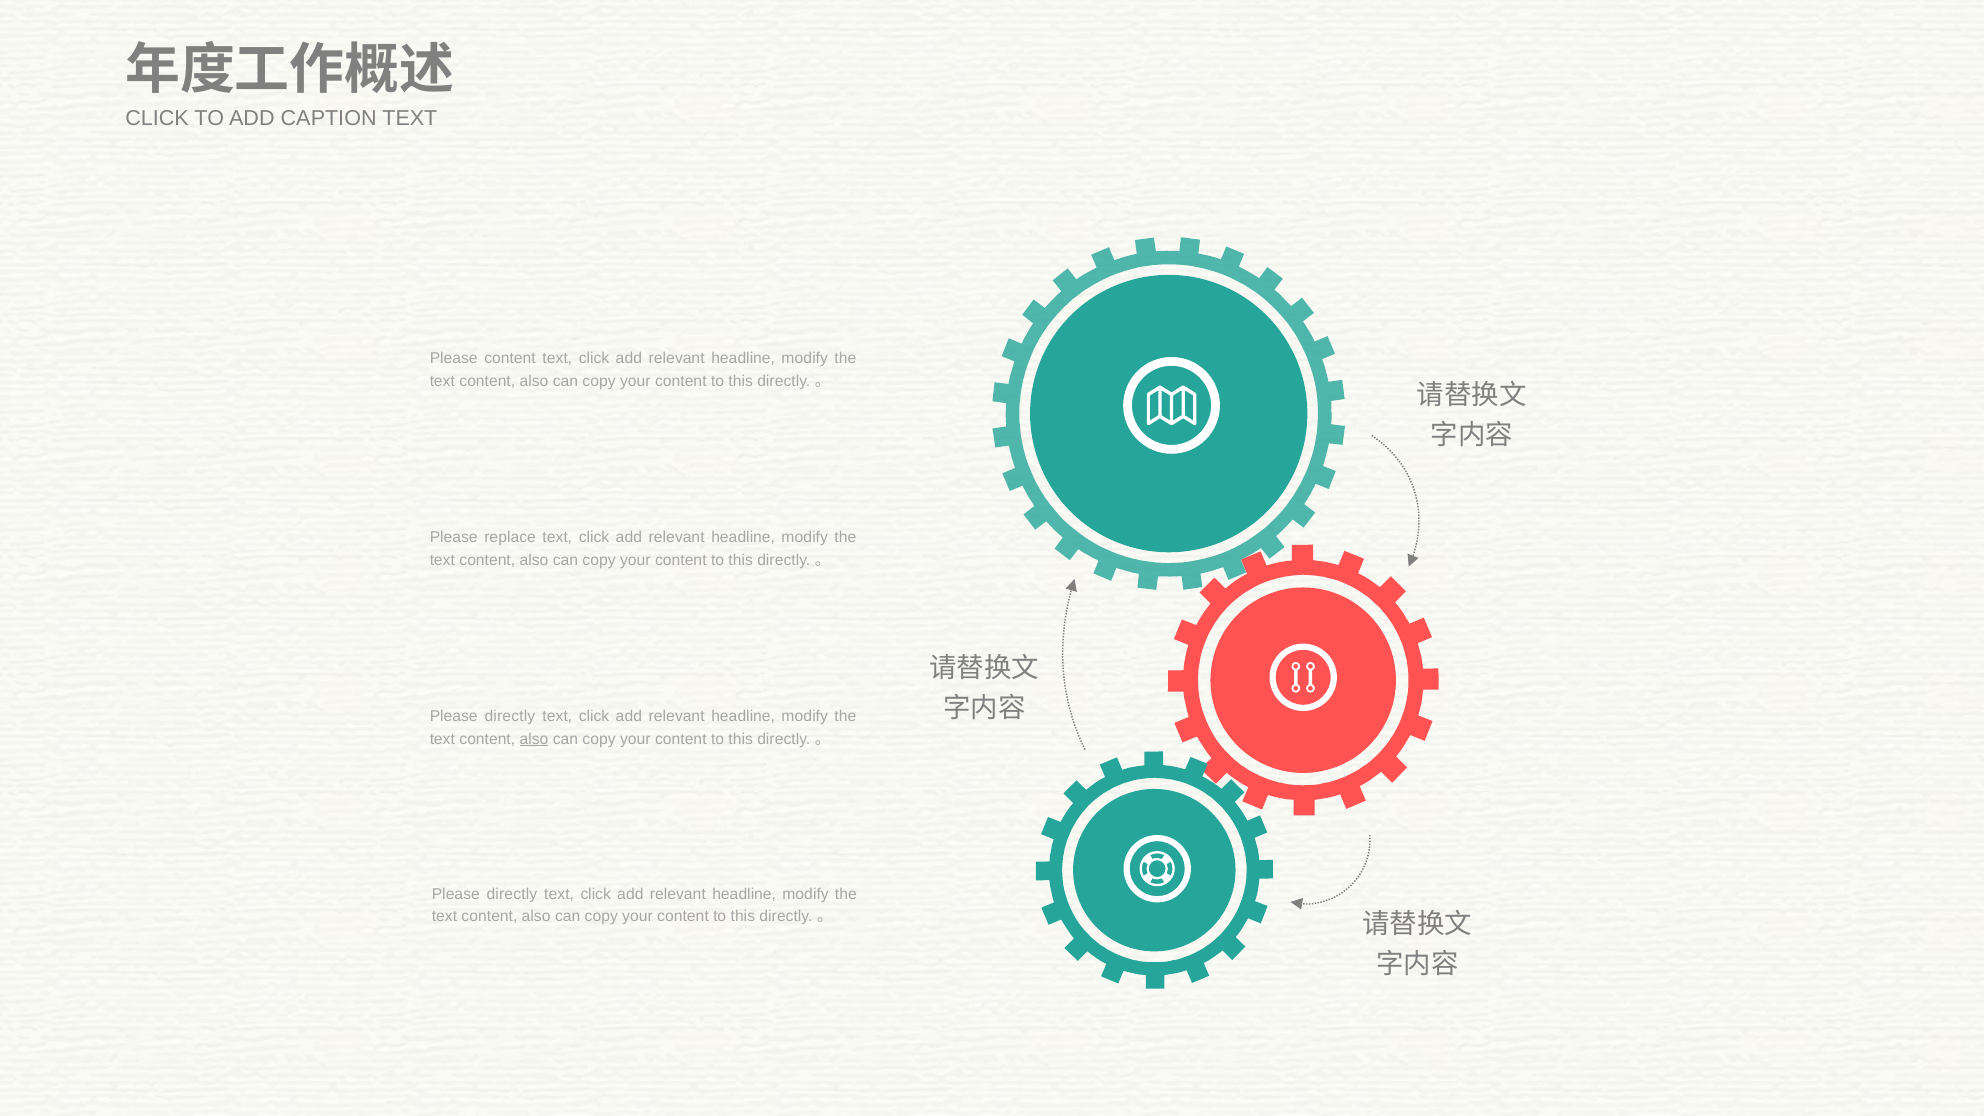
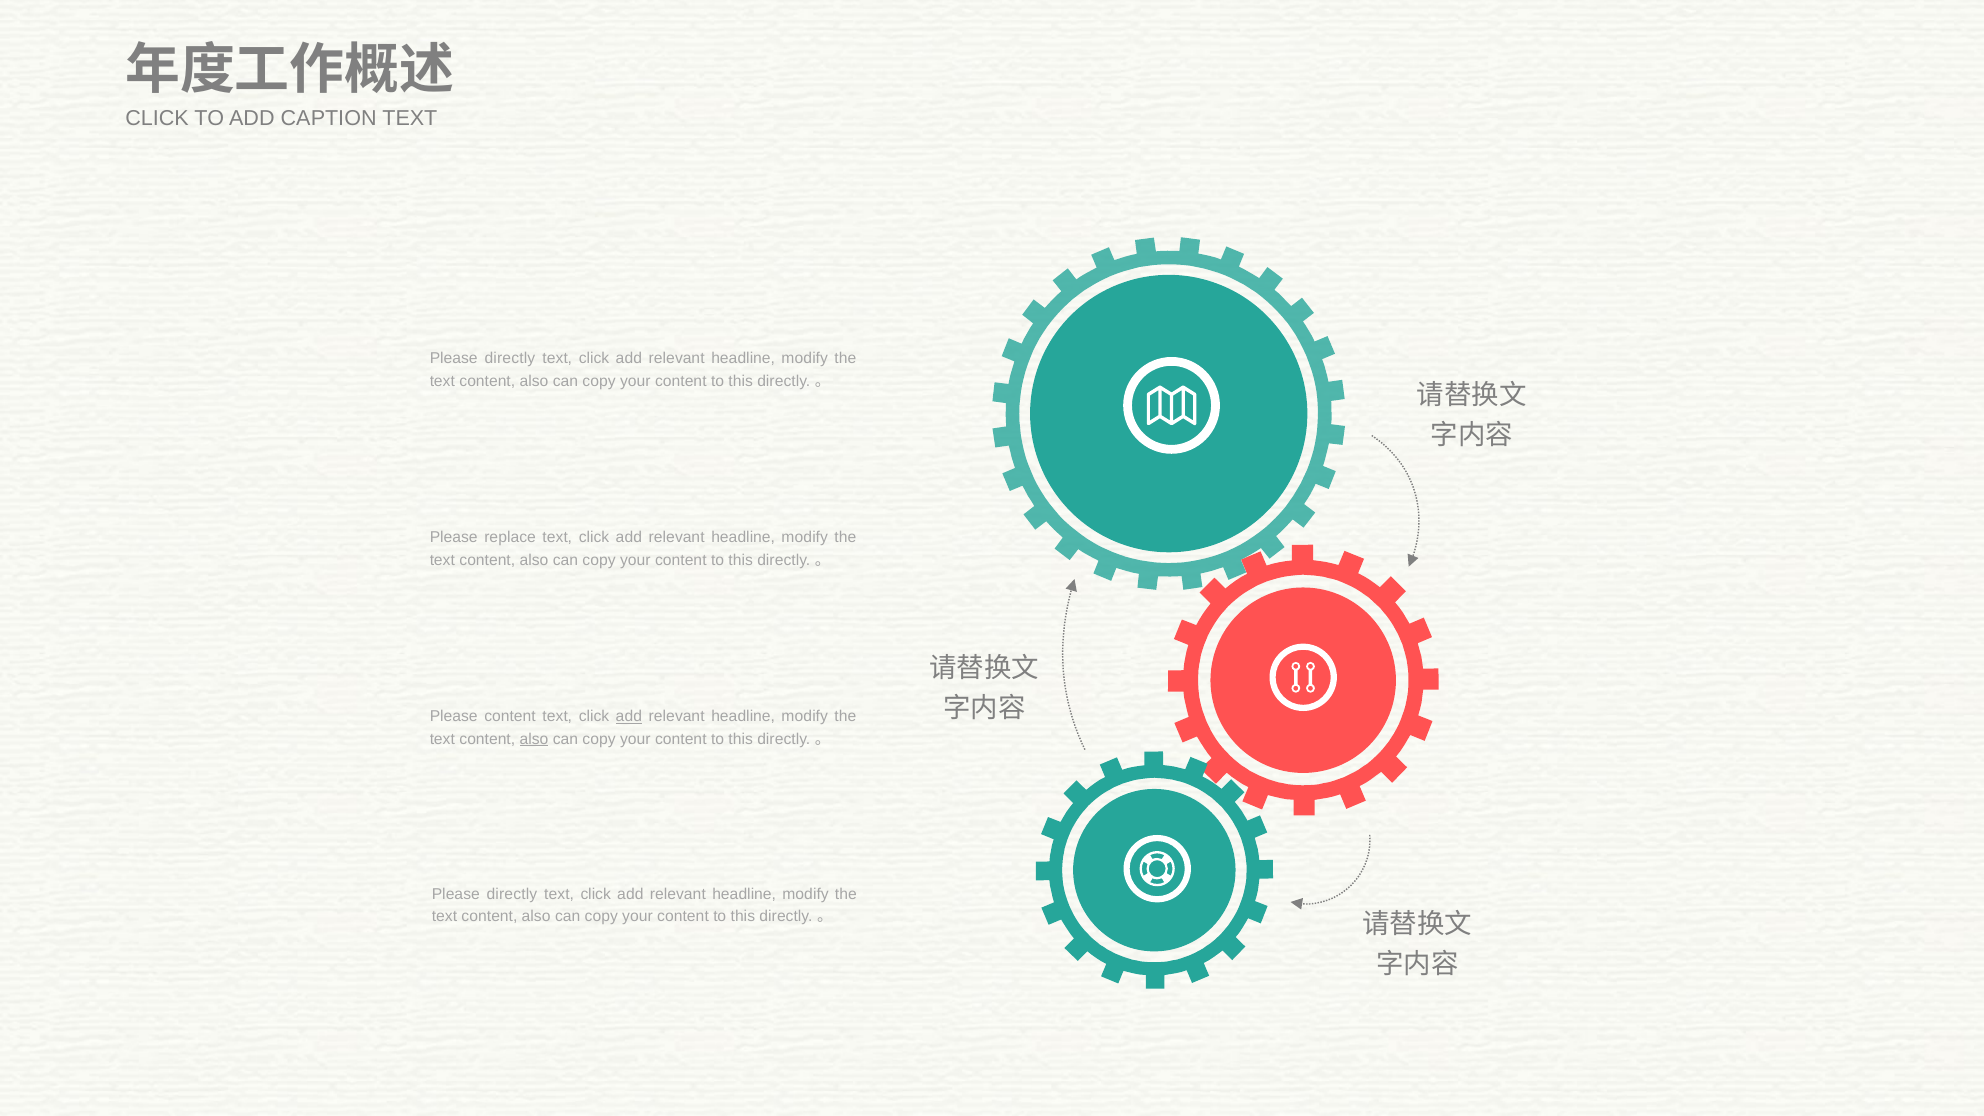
content at (510, 358): content -> directly
directly at (510, 716): directly -> content
add at (629, 716) underline: none -> present
